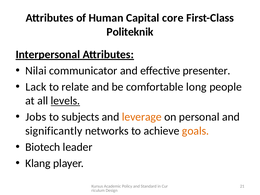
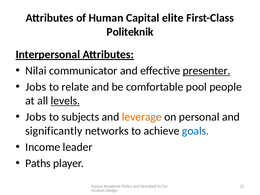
core: core -> elite
presenter underline: none -> present
Lack at (36, 87): Lack -> Jobs
long: long -> pool
goals colour: orange -> blue
Biotech: Biotech -> Income
Klang: Klang -> Paths
